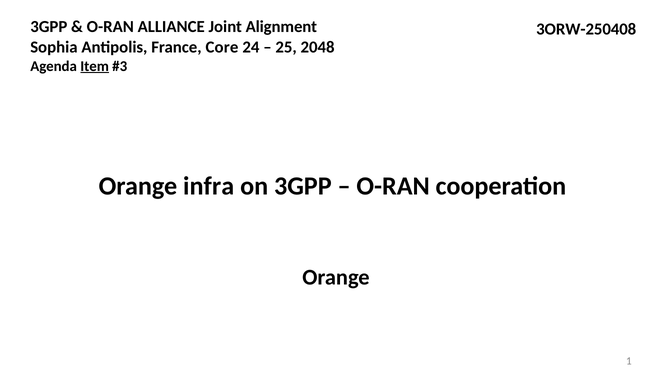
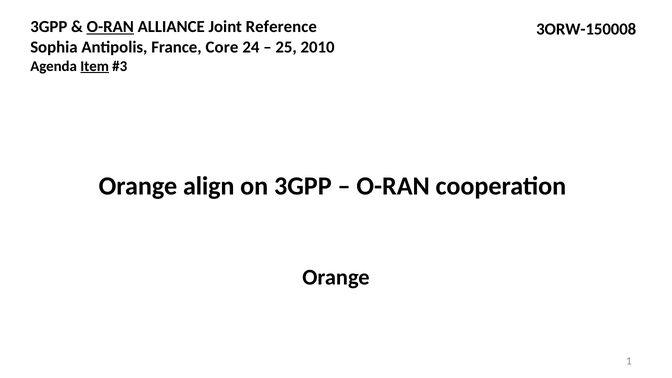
O-RAN at (110, 27) underline: none -> present
Alignment: Alignment -> Reference
3ORW-250408: 3ORW-250408 -> 3ORW-150008
2048: 2048 -> 2010
infra: infra -> align
